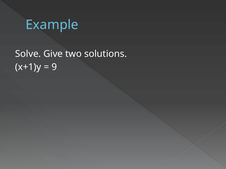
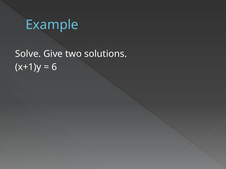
9: 9 -> 6
